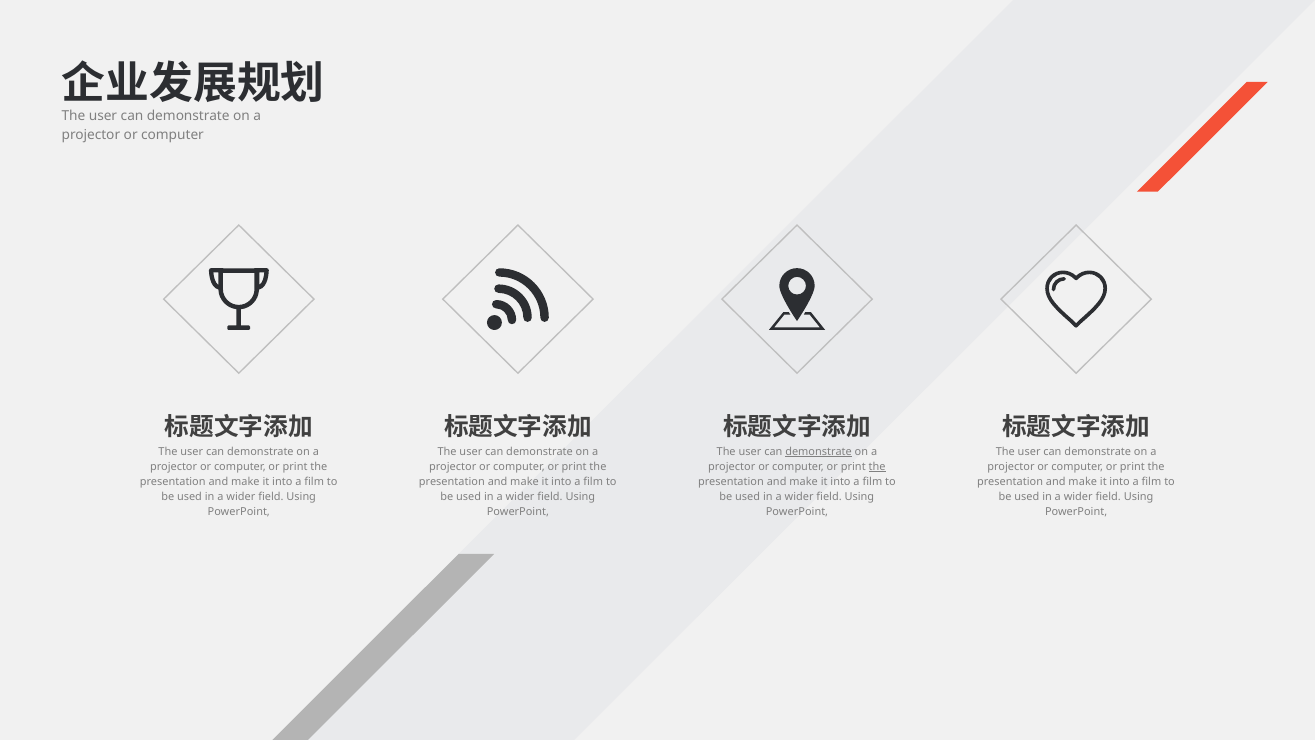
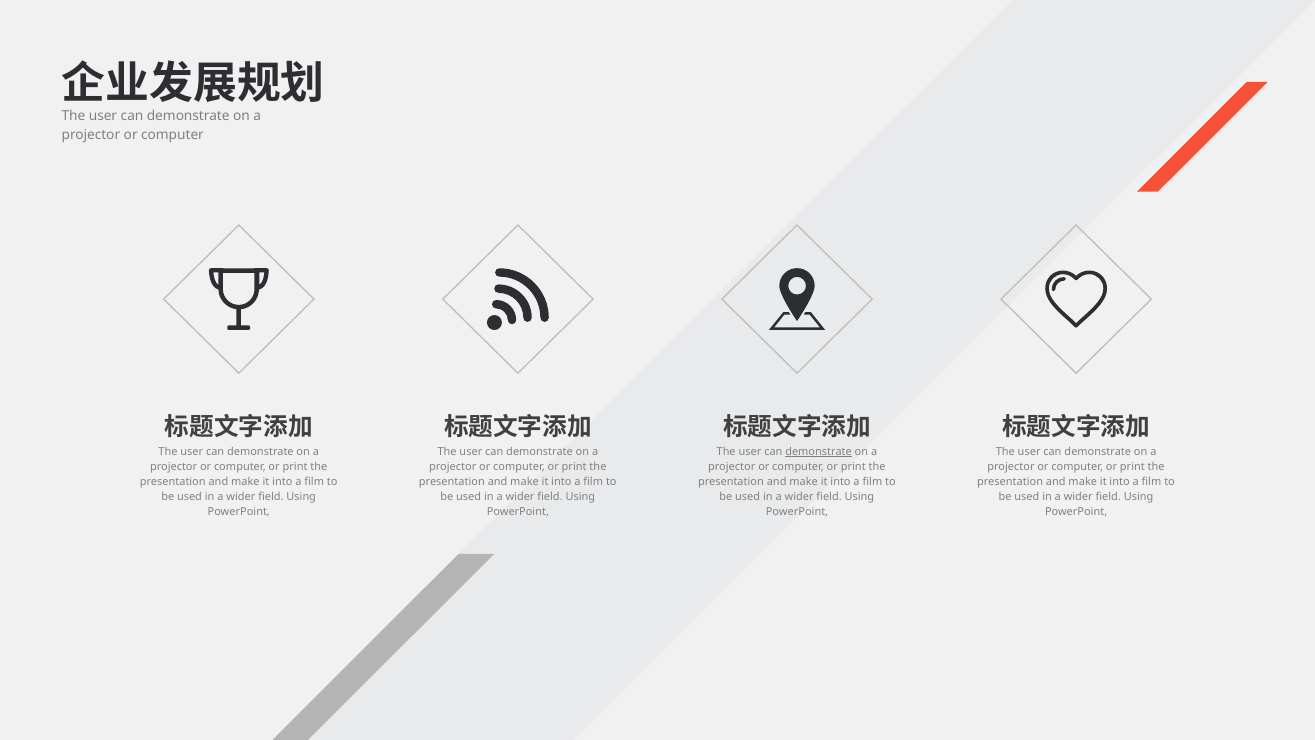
the at (877, 467) underline: present -> none
